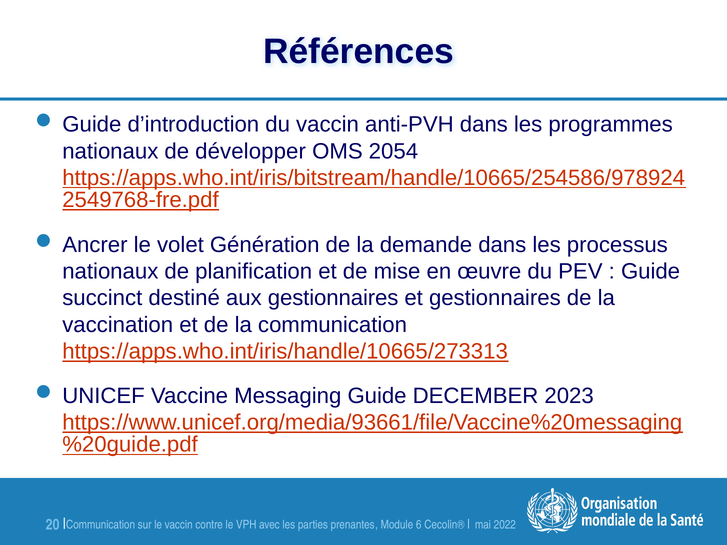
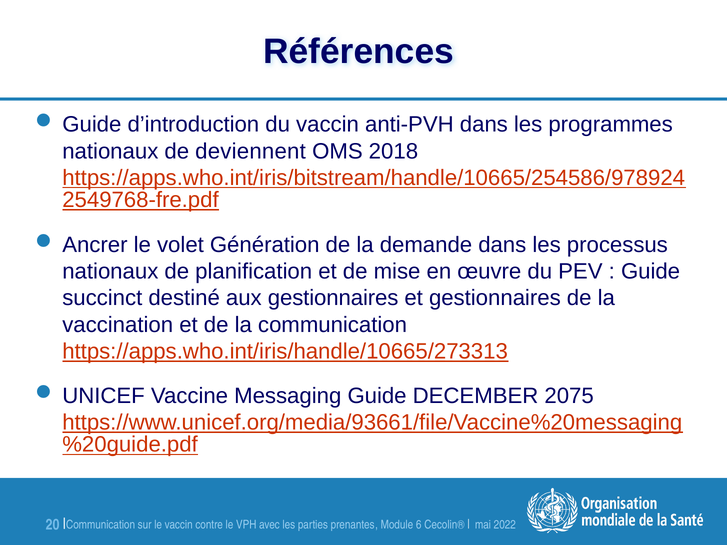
développer: développer -> deviennent
2054: 2054 -> 2018
2023: 2023 -> 2075
